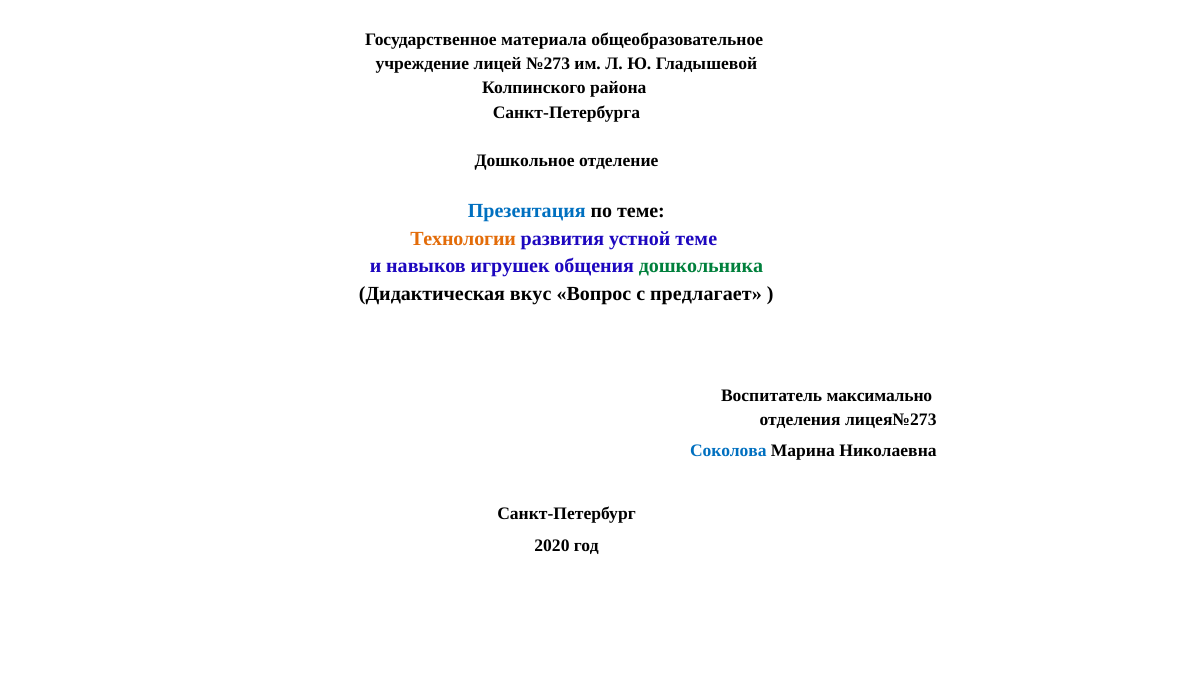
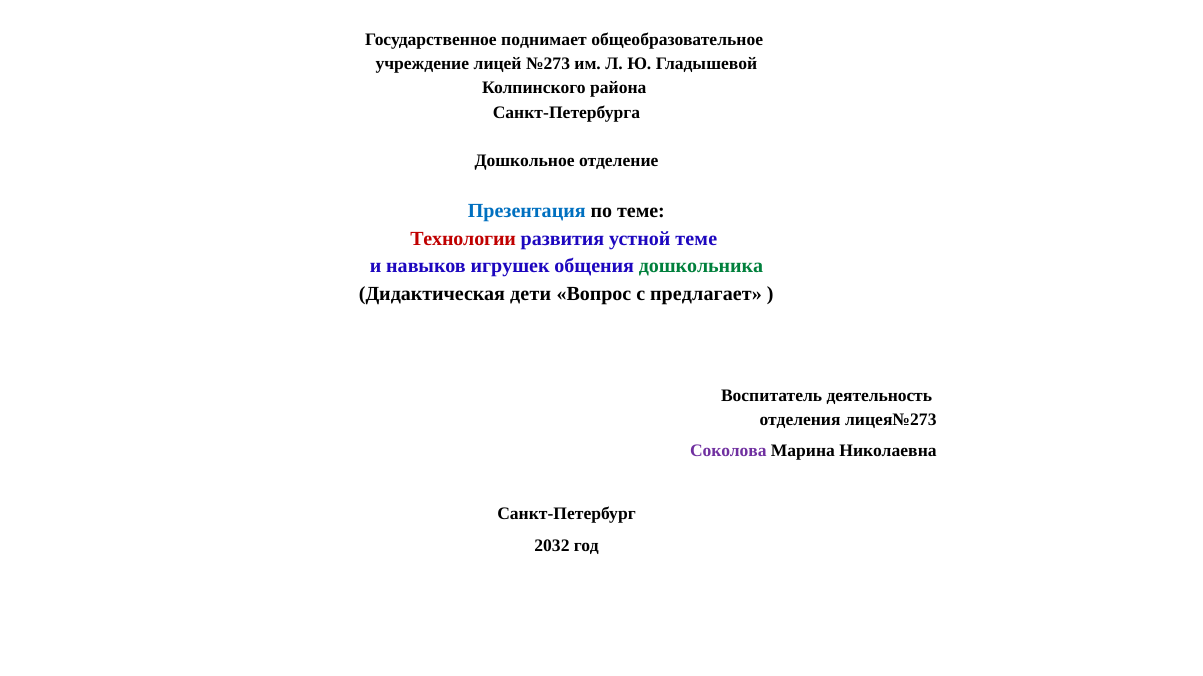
материала: материала -> поднимает
Технологии colour: orange -> red
вкус: вкус -> дети
максимально: максимально -> деятельность
Соколова colour: blue -> purple
2020: 2020 -> 2032
